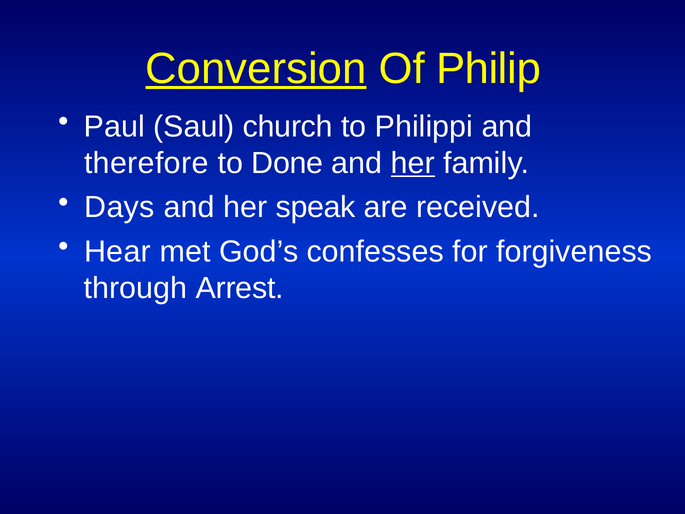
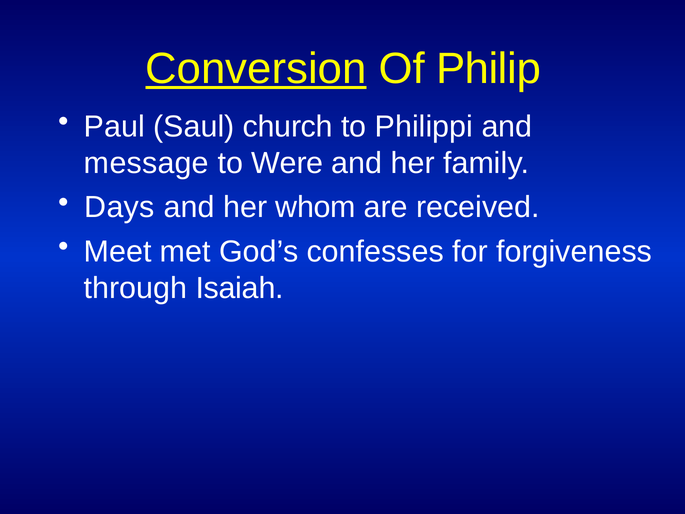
therefore: therefore -> message
Done: Done -> Were
her at (413, 163) underline: present -> none
speak: speak -> whom
Hear: Hear -> Meet
Arrest: Arrest -> Isaiah
